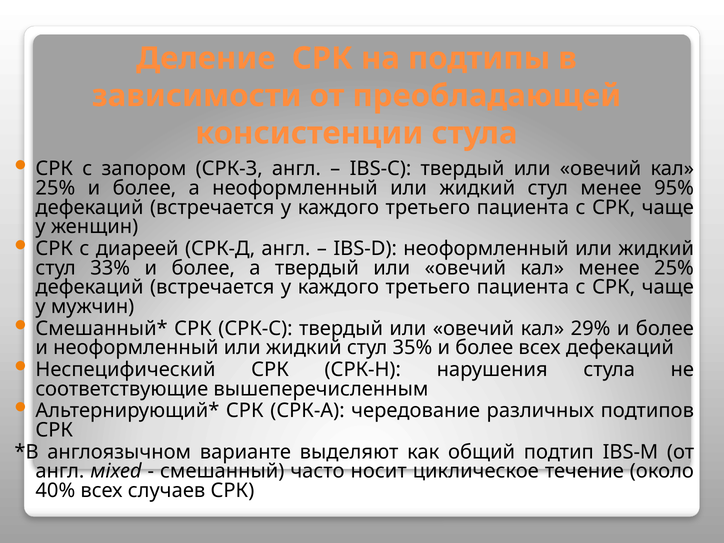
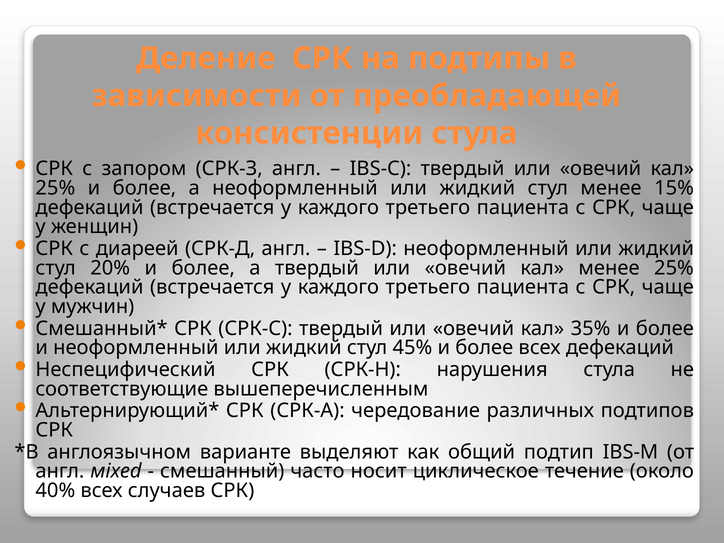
95%: 95% -> 15%
33%: 33% -> 20%
29%: 29% -> 35%
35%: 35% -> 45%
